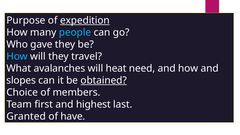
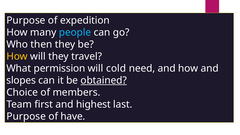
expedition underline: present -> none
gave: gave -> then
How at (17, 56) colour: light blue -> yellow
avalanches: avalanches -> permission
heat: heat -> cold
Granted at (26, 116): Granted -> Purpose
